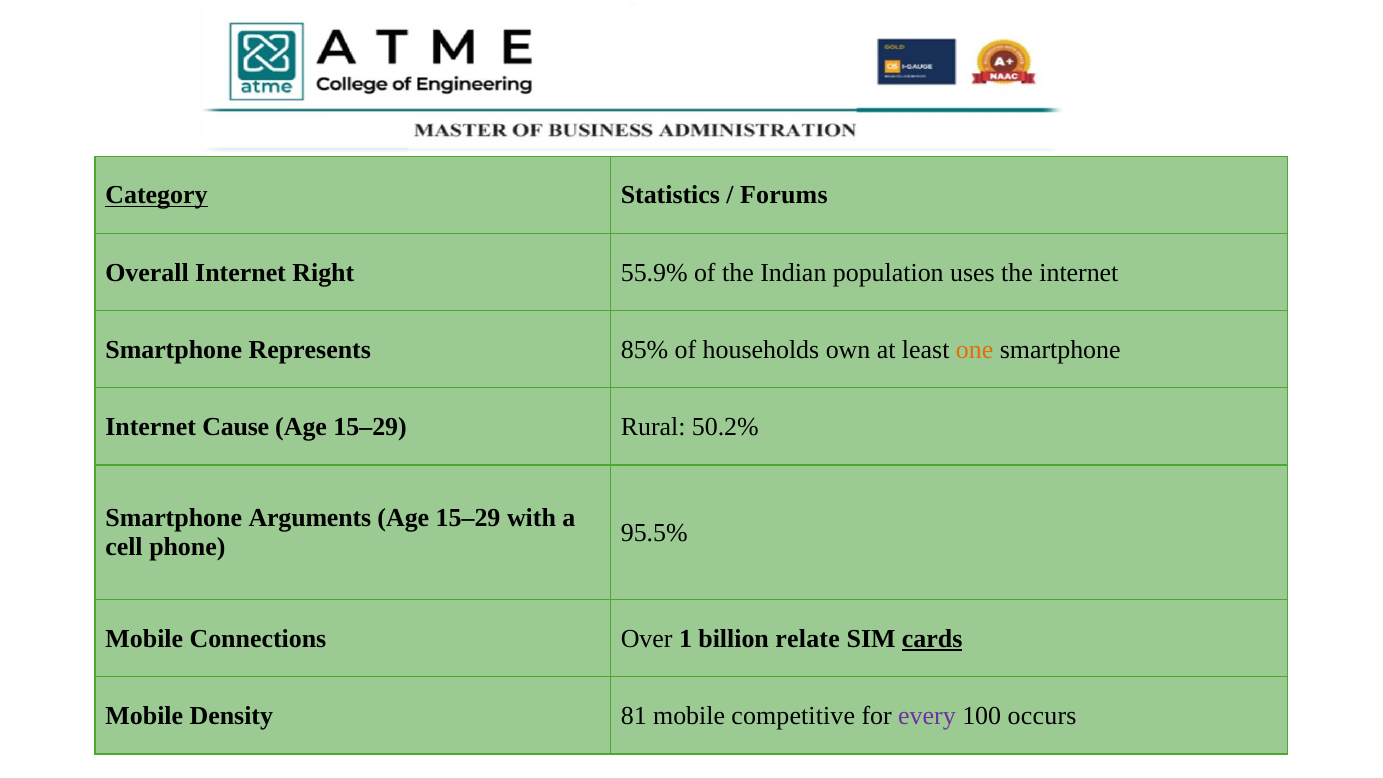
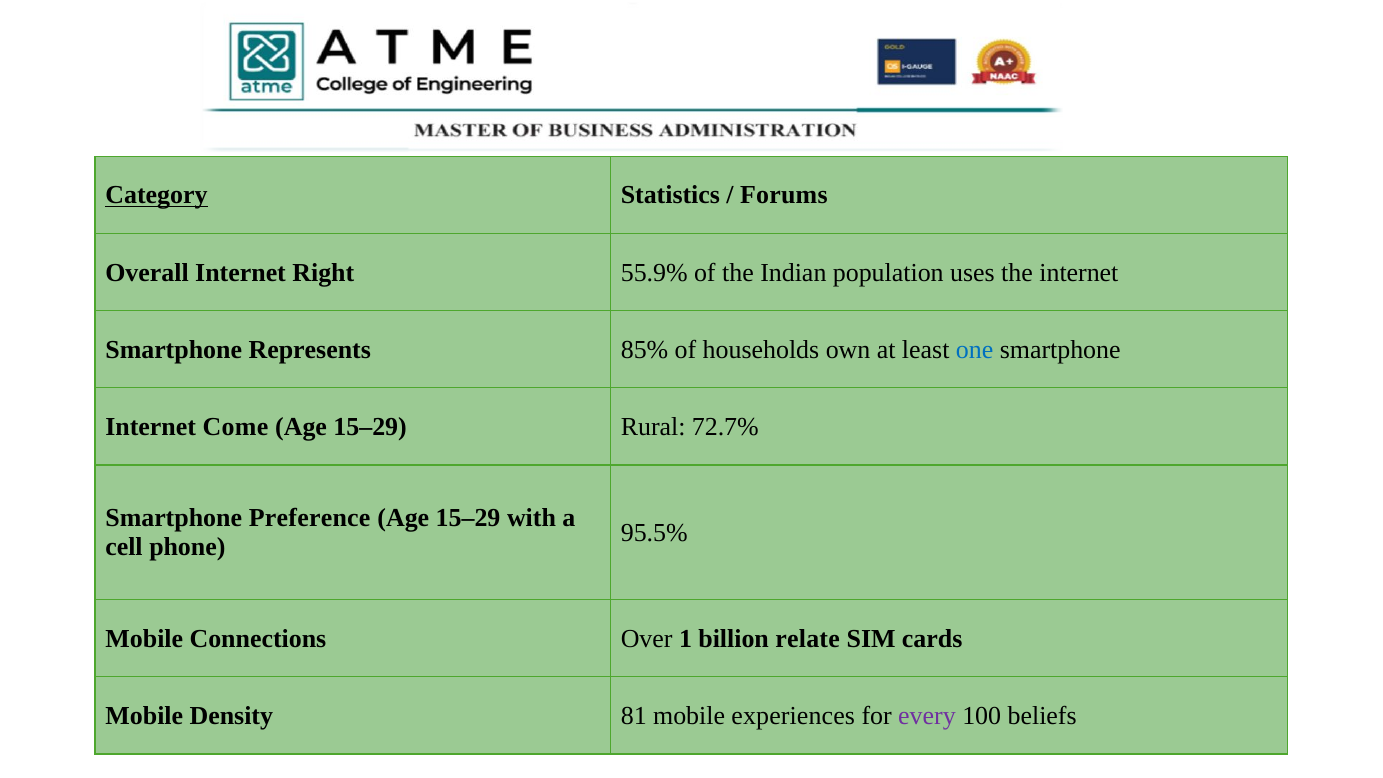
one colour: orange -> blue
Cause: Cause -> Come
50.2%: 50.2% -> 72.7%
Arguments: Arguments -> Preference
cards underline: present -> none
competitive: competitive -> experiences
occurs: occurs -> beliefs
